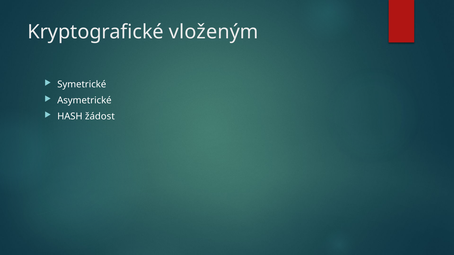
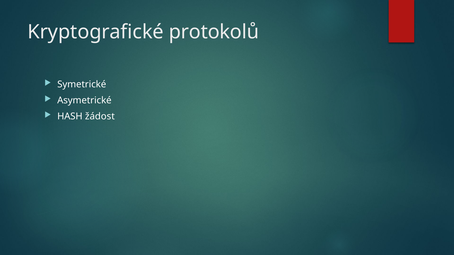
vloženým: vloženým -> protokolů
